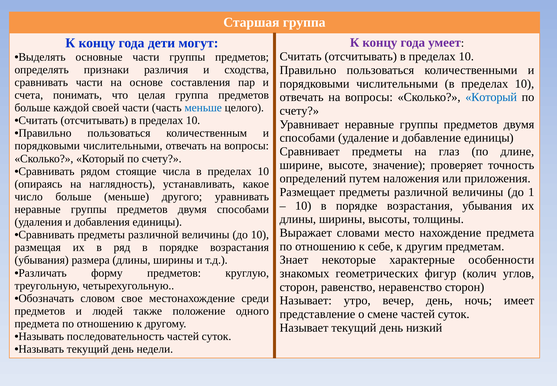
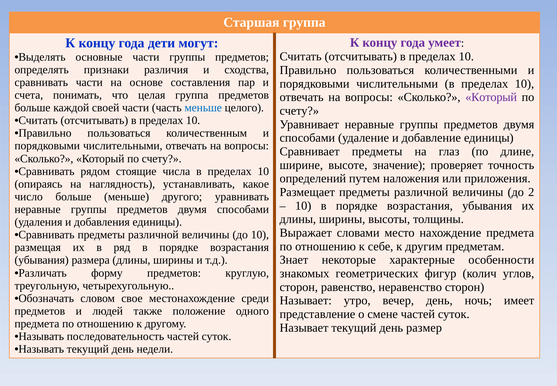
Который at (491, 97) colour: blue -> purple
1: 1 -> 2
низкий: низкий -> размер
